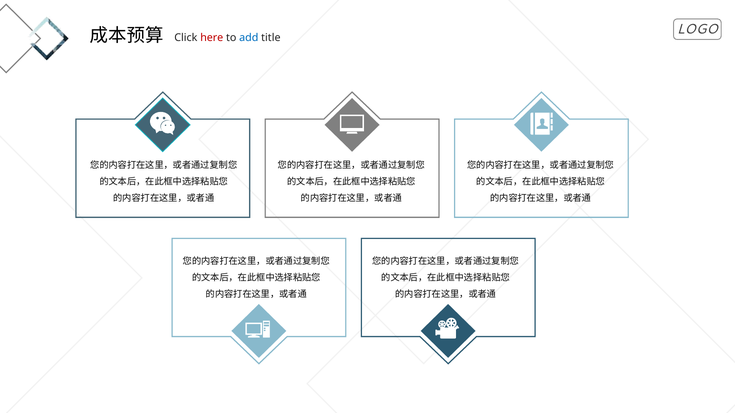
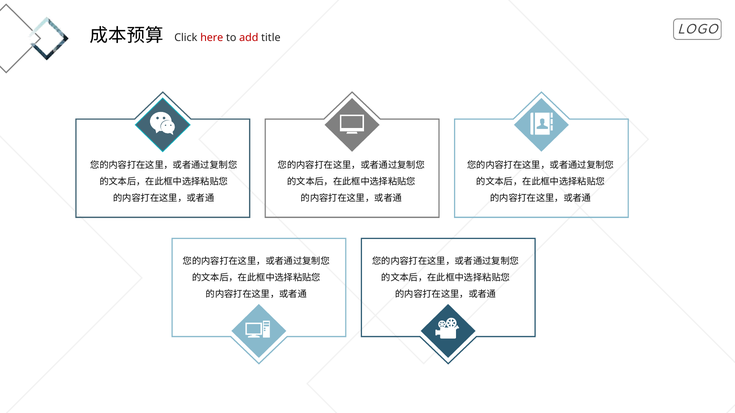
add colour: blue -> red
